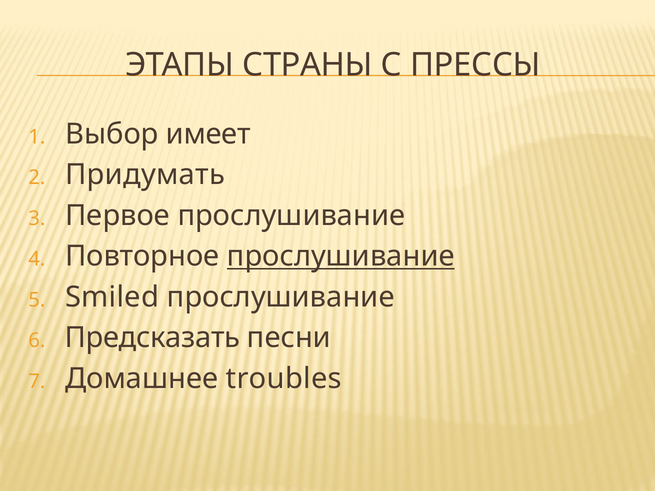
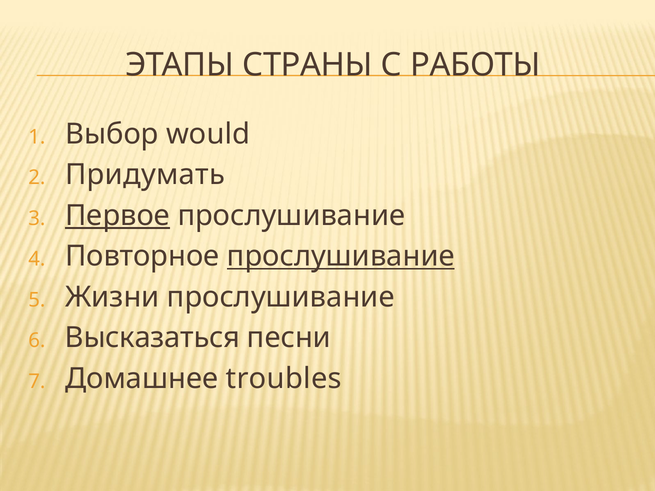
ПРЕССЫ: ПРЕССЫ -> РАБОТЫ
имеет: имеет -> would
Первое underline: none -> present
Smiled: Smiled -> Жизни
Предсказать: Предсказать -> Высказаться
